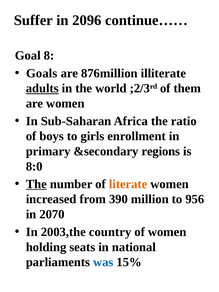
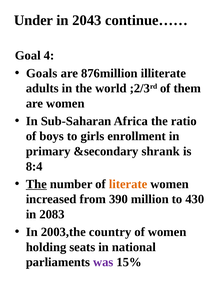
Suffer: Suffer -> Under
2096: 2096 -> 2043
8: 8 -> 4
adults underline: present -> none
regions: regions -> shrank
8:0: 8:0 -> 8:4
956: 956 -> 430
2070: 2070 -> 2083
was colour: blue -> purple
